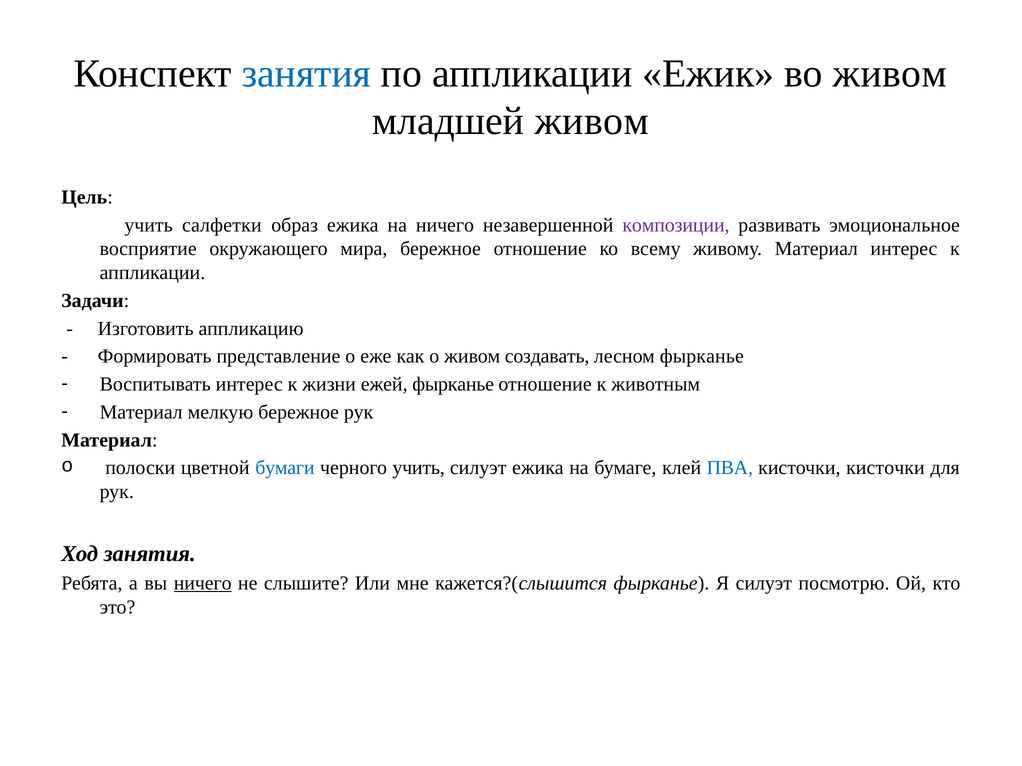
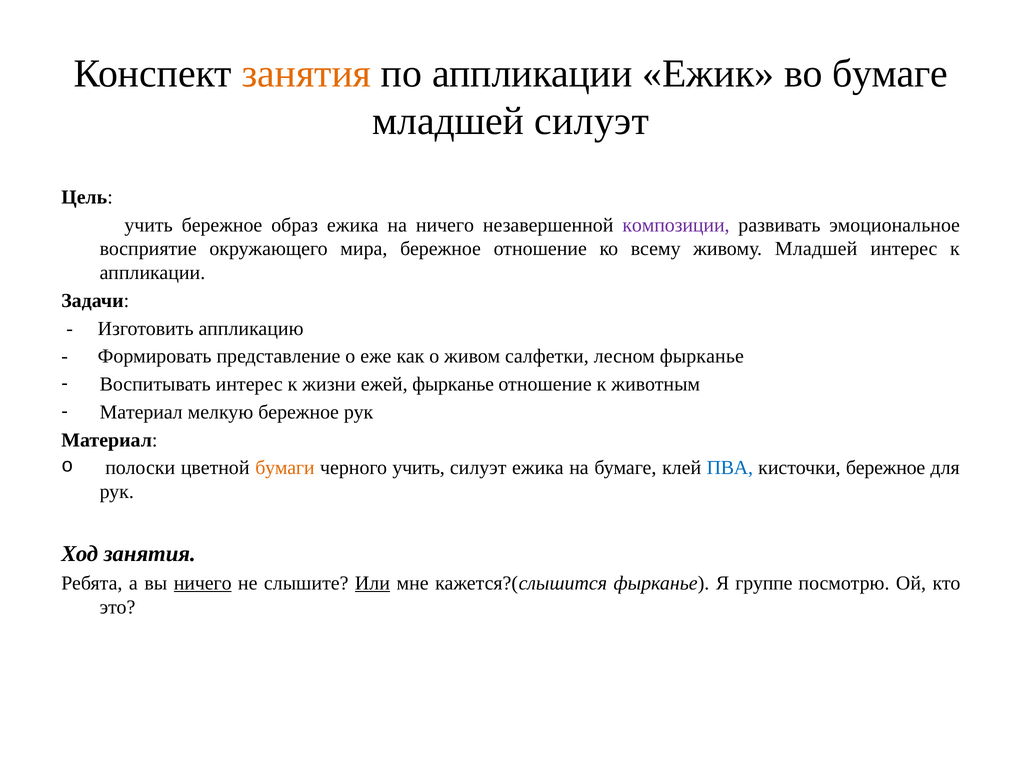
занятия at (306, 74) colour: blue -> orange
во живом: живом -> бумаге
младшей живом: живом -> силуэт
учить салфетки: салфетки -> бережное
живому Материал: Материал -> Младшей
создавать: создавать -> салфетки
бумаги colour: blue -> orange
кисточки кисточки: кисточки -> бережное
Или underline: none -> present
Я силуэт: силуэт -> группе
